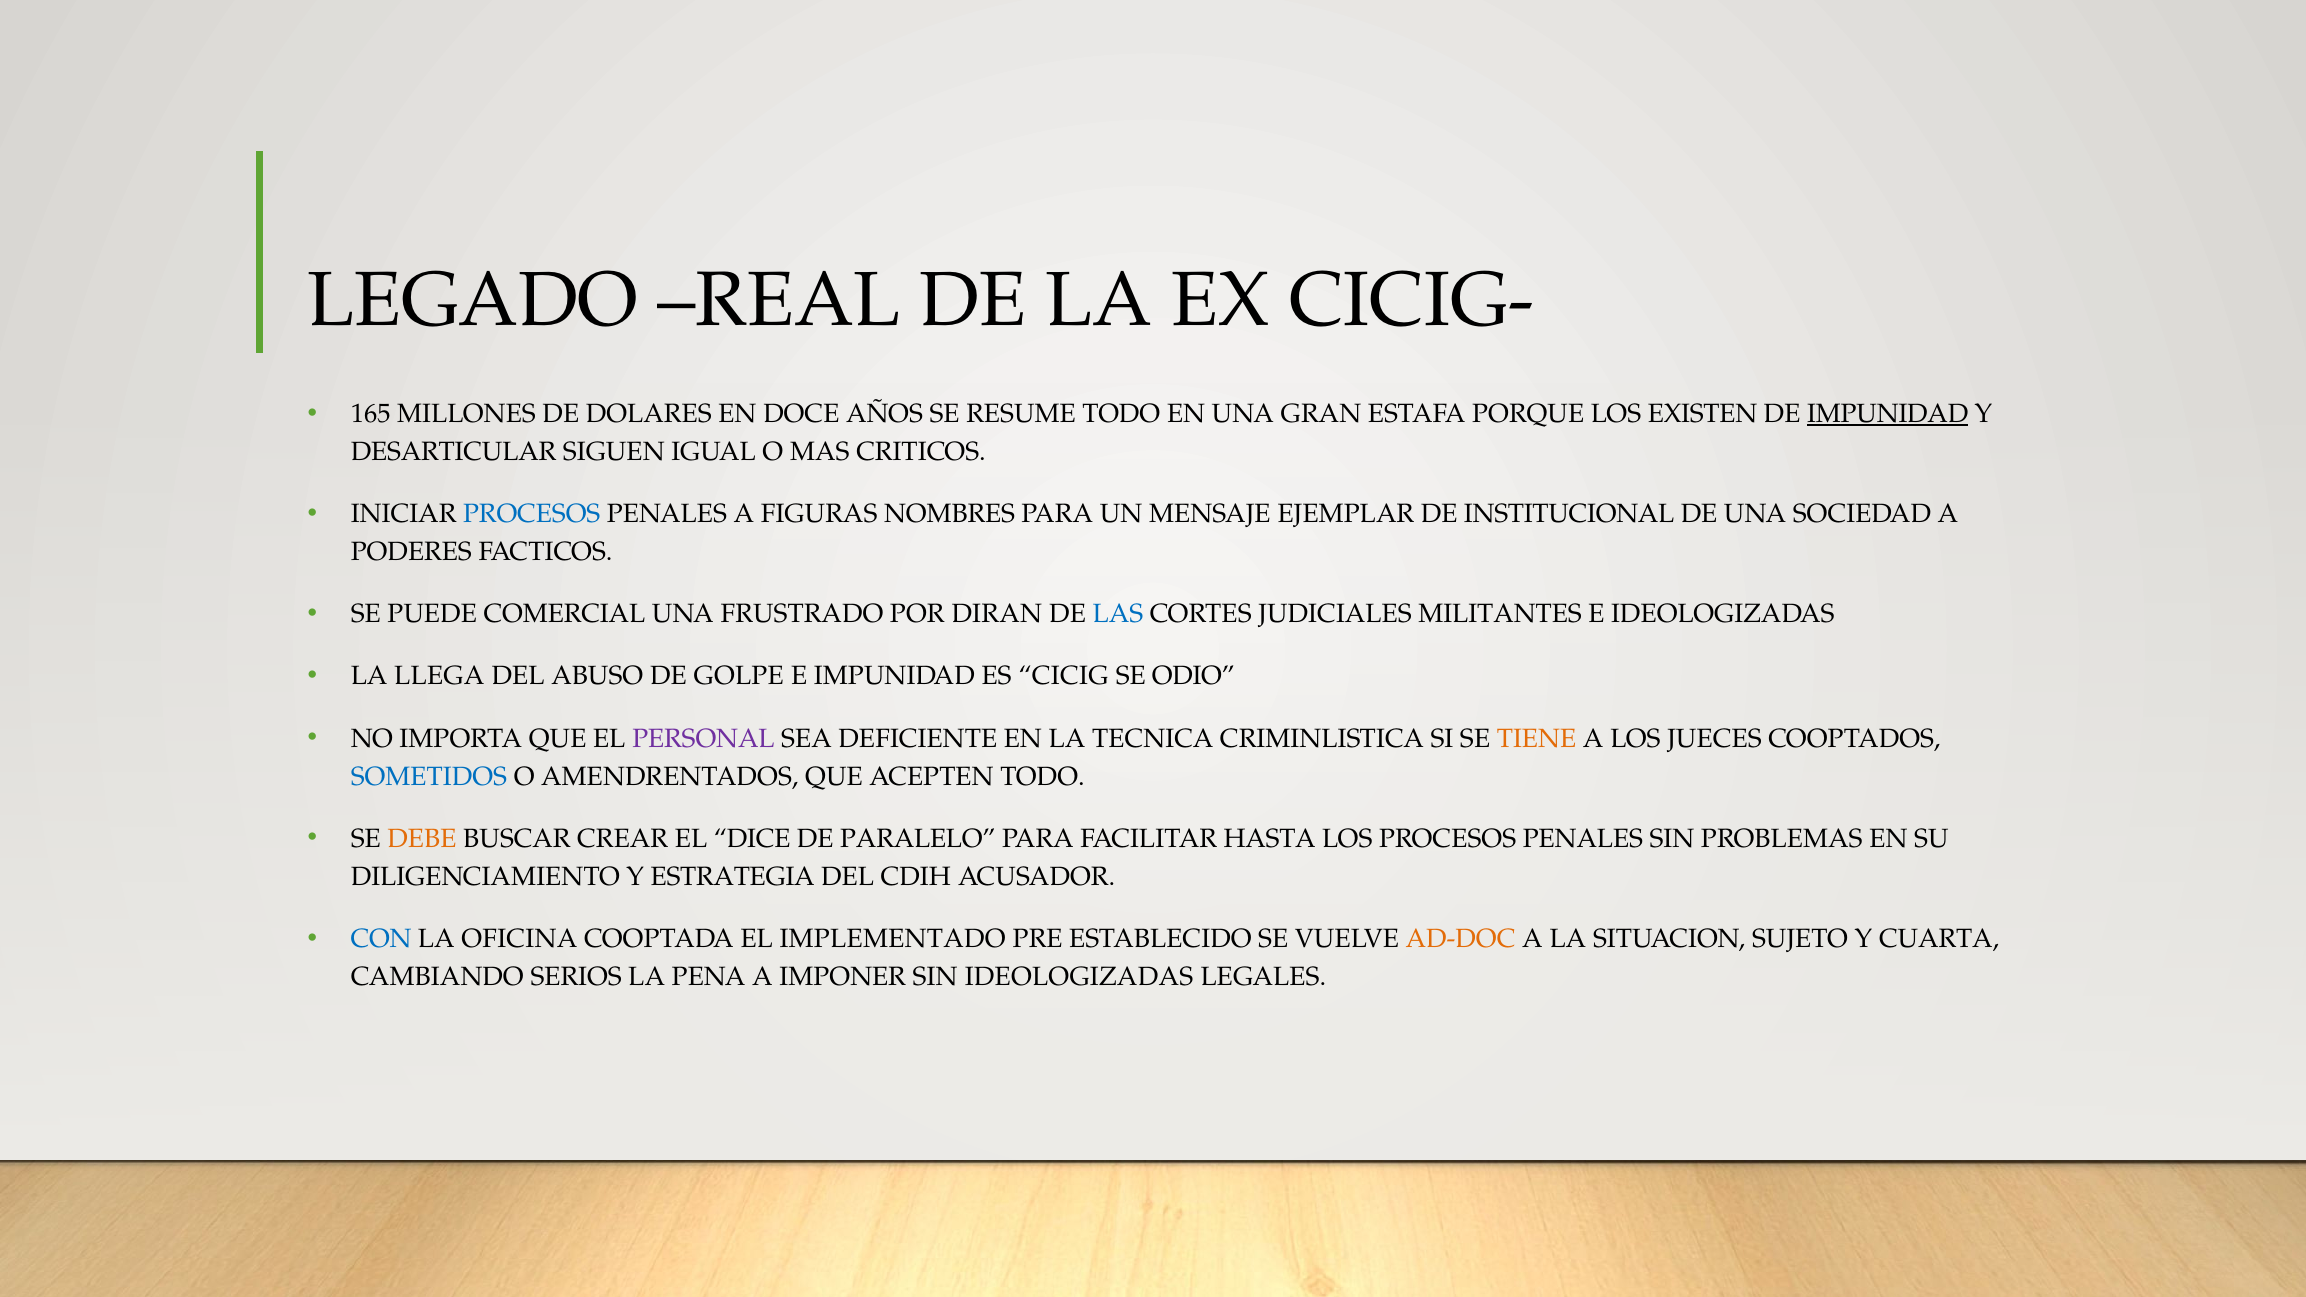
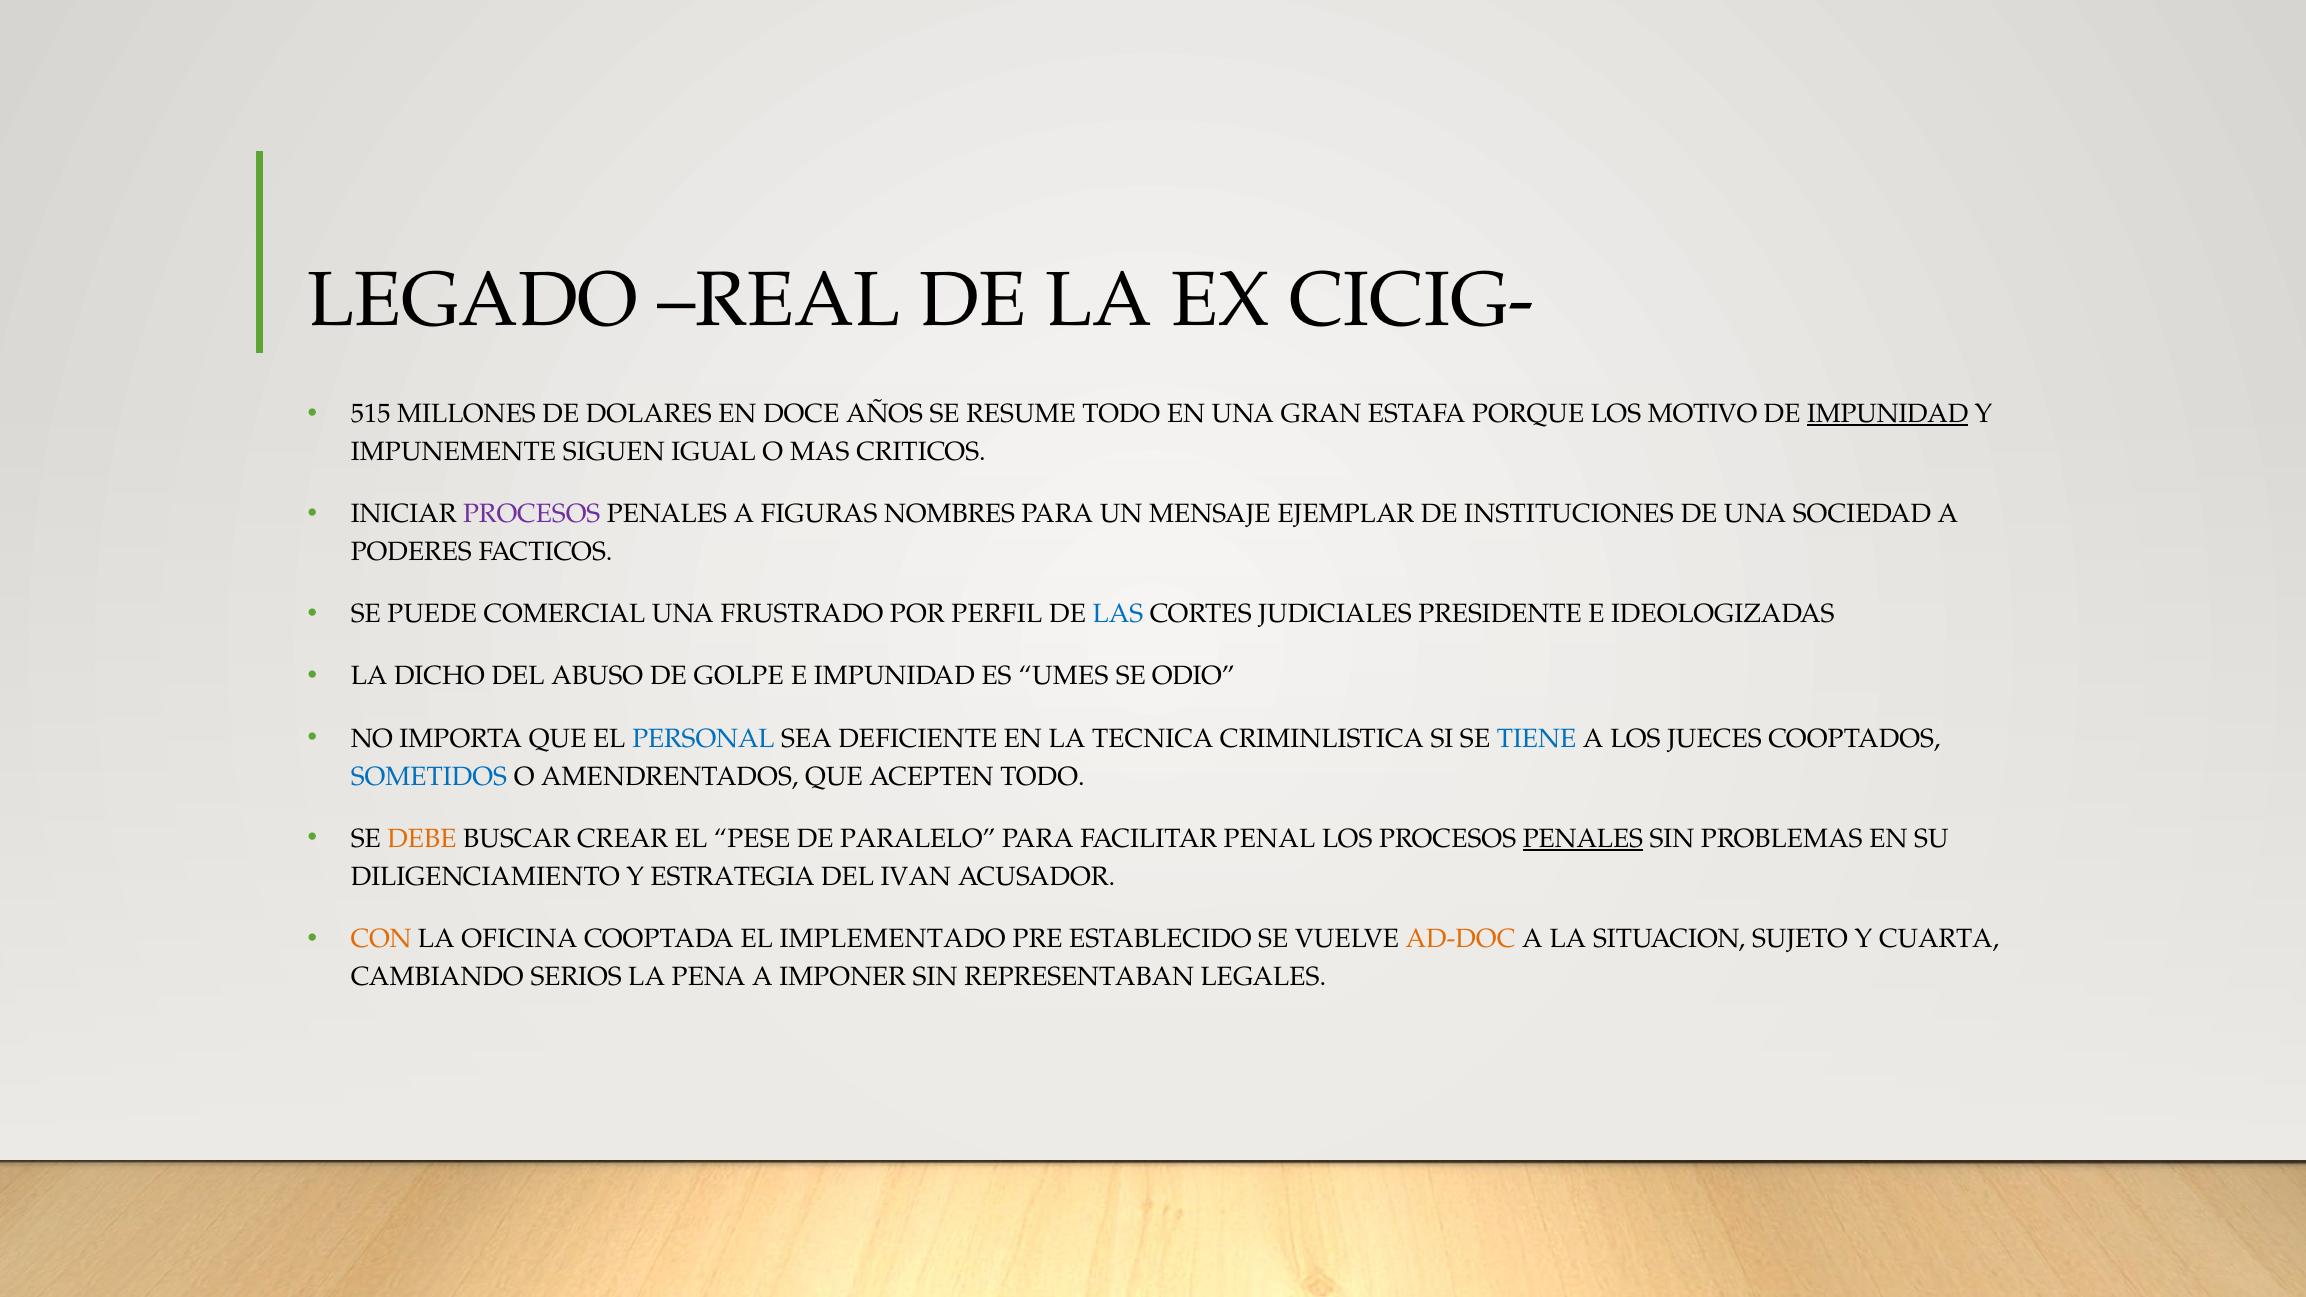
165: 165 -> 515
EXISTEN: EXISTEN -> MOTIVO
DESARTICULAR: DESARTICULAR -> IMPUNEMENTE
PROCESOS at (532, 514) colour: blue -> purple
INSTITUCIONAL: INSTITUCIONAL -> INSTITUCIONES
DIRAN: DIRAN -> PERFIL
MILITANTES: MILITANTES -> PRESIDENTE
LLEGA: LLEGA -> DICHO
CICIG: CICIG -> UMES
PERSONAL colour: purple -> blue
TIENE colour: orange -> blue
DICE: DICE -> PESE
HASTA: HASTA -> PENAL
PENALES at (1583, 839) underline: none -> present
CDIH: CDIH -> IVAN
CON colour: blue -> orange
SIN IDEOLOGIZADAS: IDEOLOGIZADAS -> REPRESENTABAN
